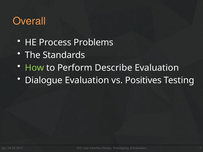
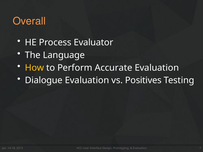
Problems: Problems -> Evaluator
Standards: Standards -> Language
How colour: light green -> yellow
Describe: Describe -> Accurate
